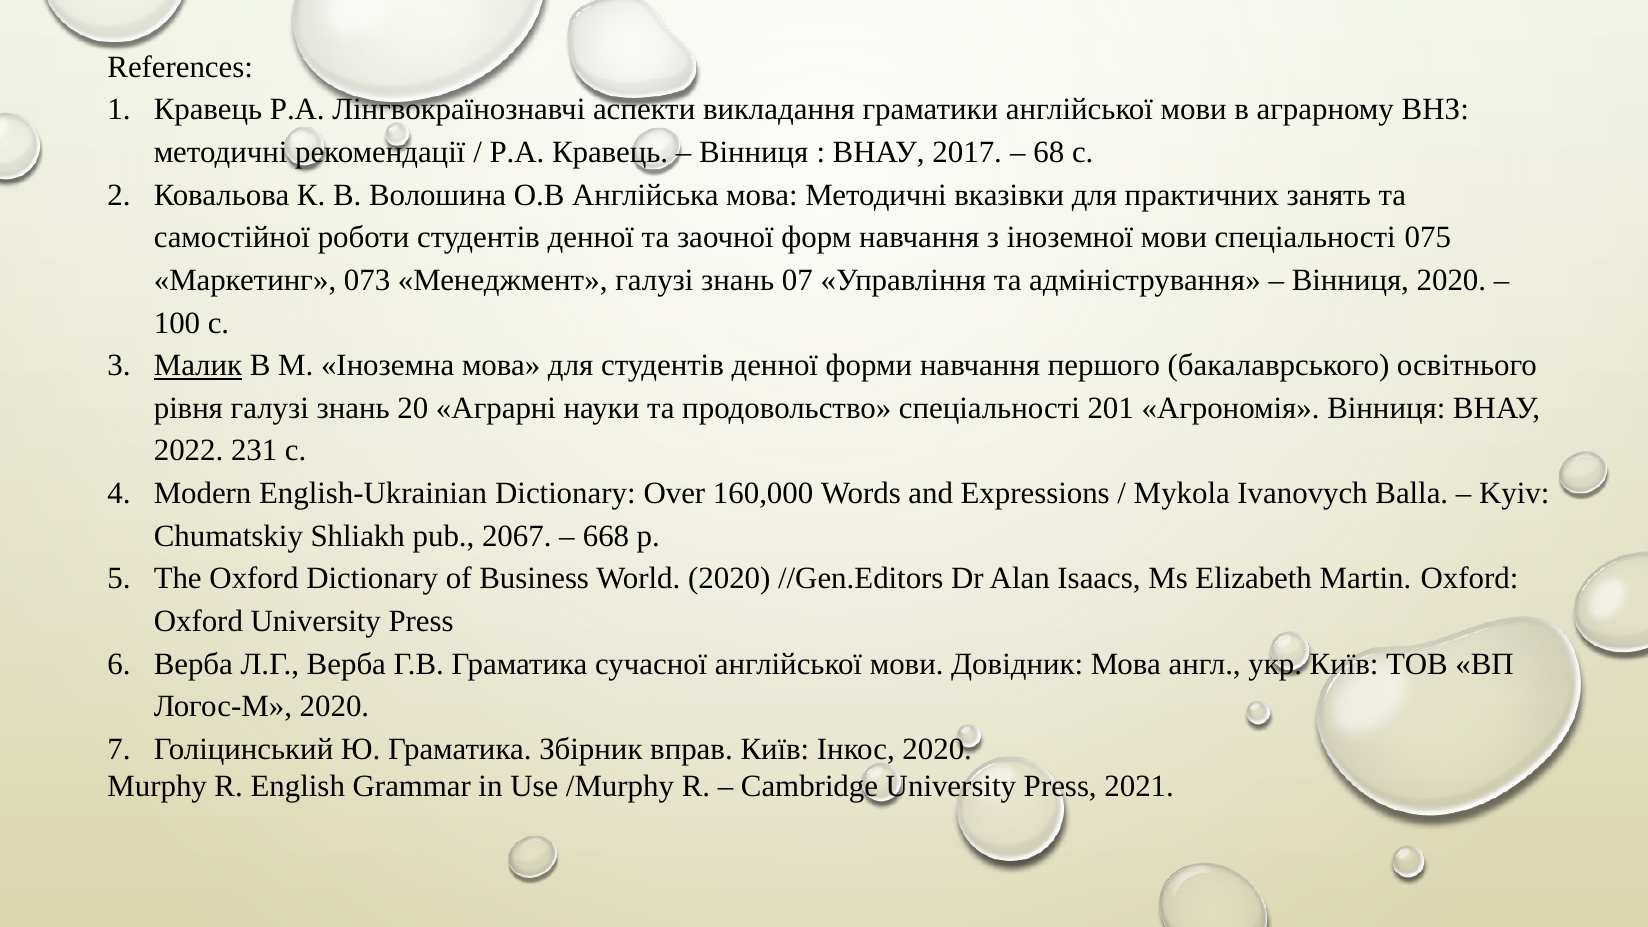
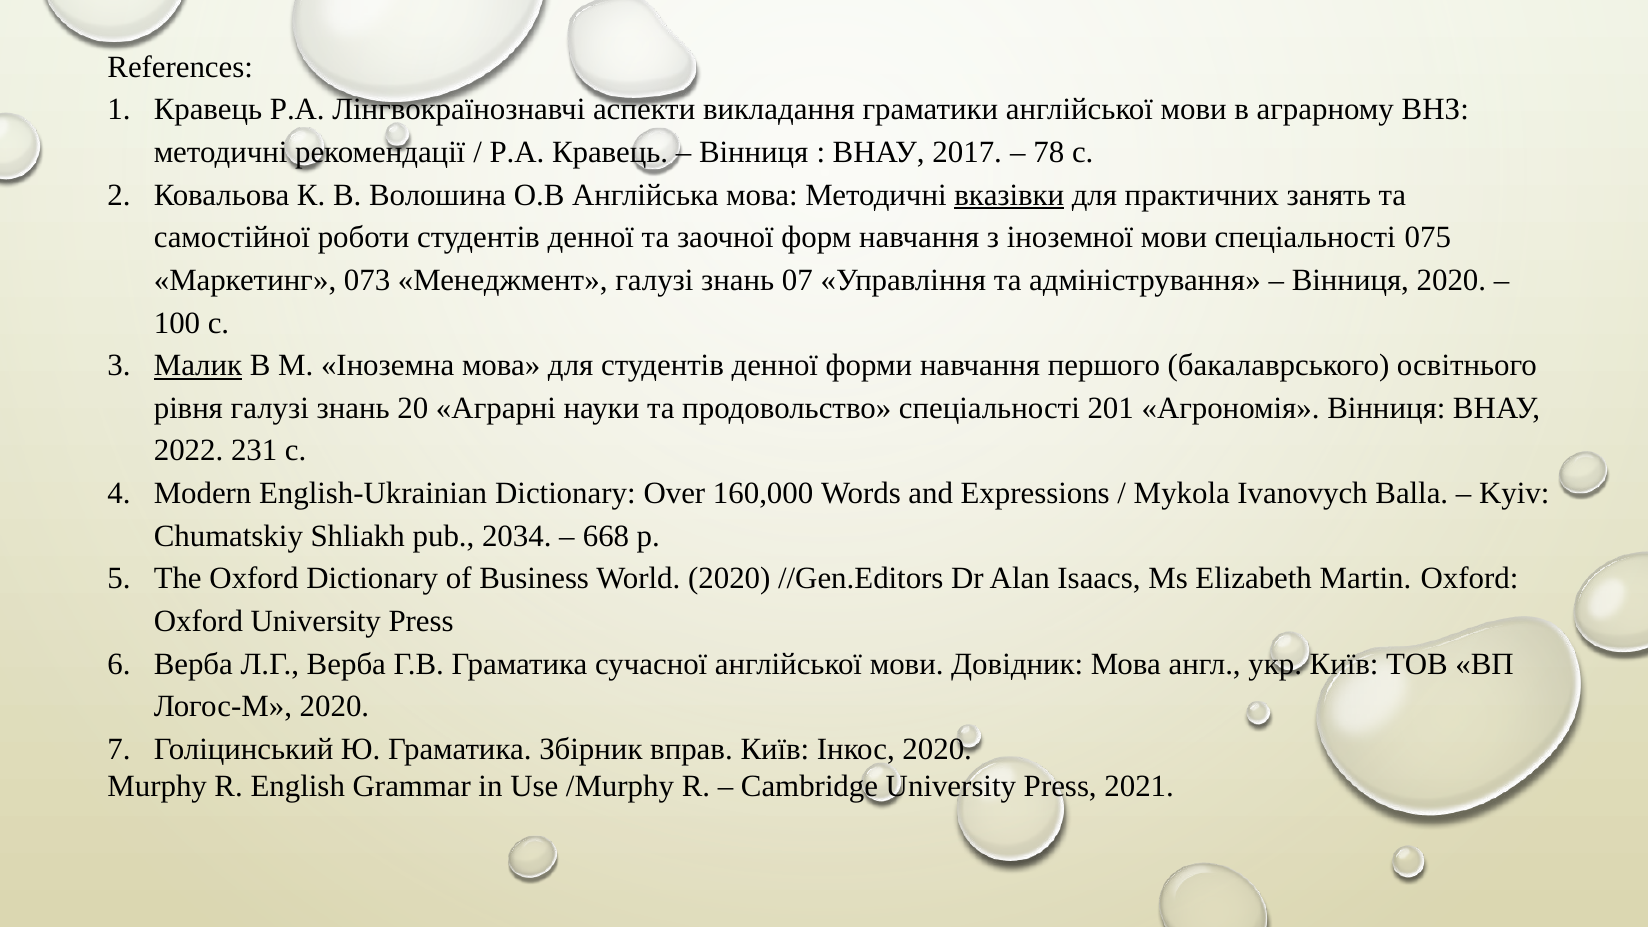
68: 68 -> 78
вказівки underline: none -> present
2067: 2067 -> 2034
